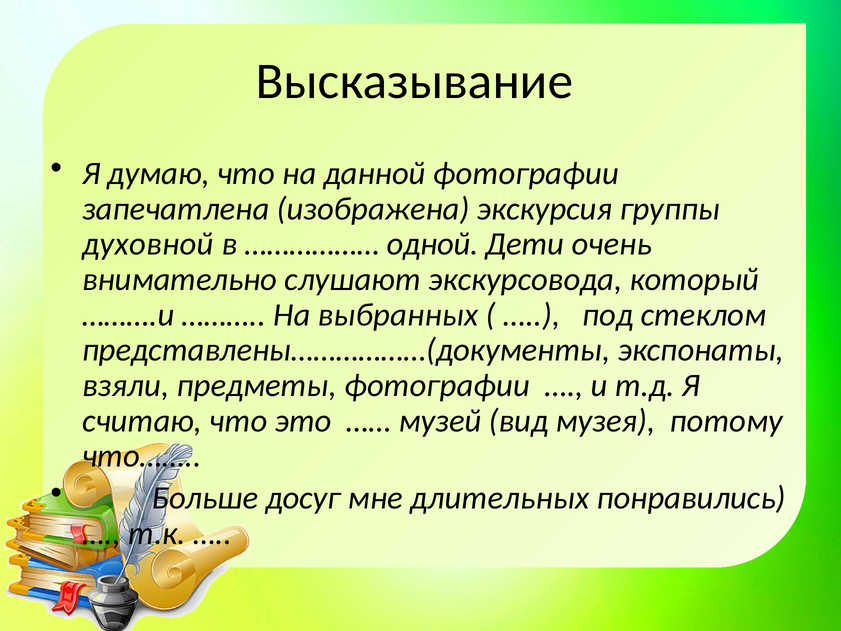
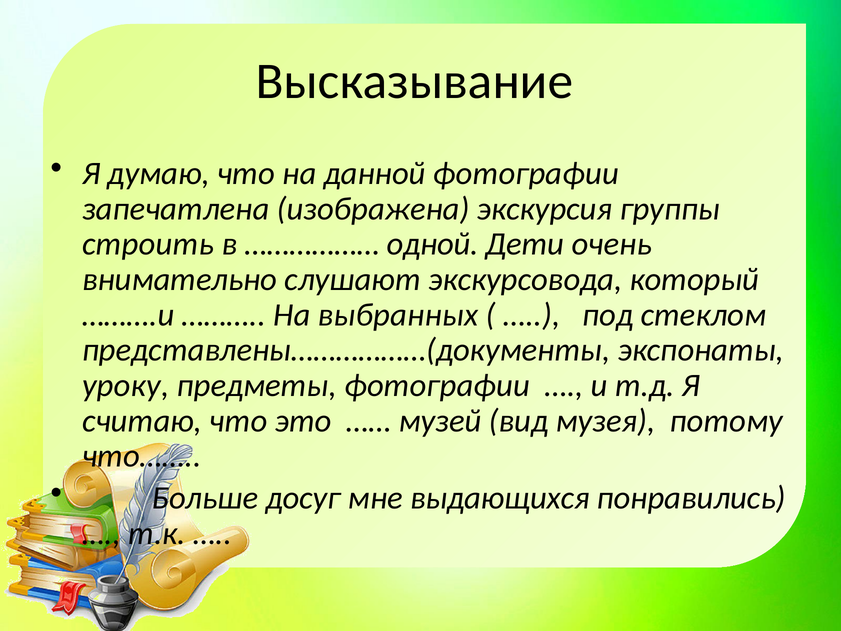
духовной: духовной -> строить
взяли: взяли -> уроку
длительных: длительных -> выдающихся
